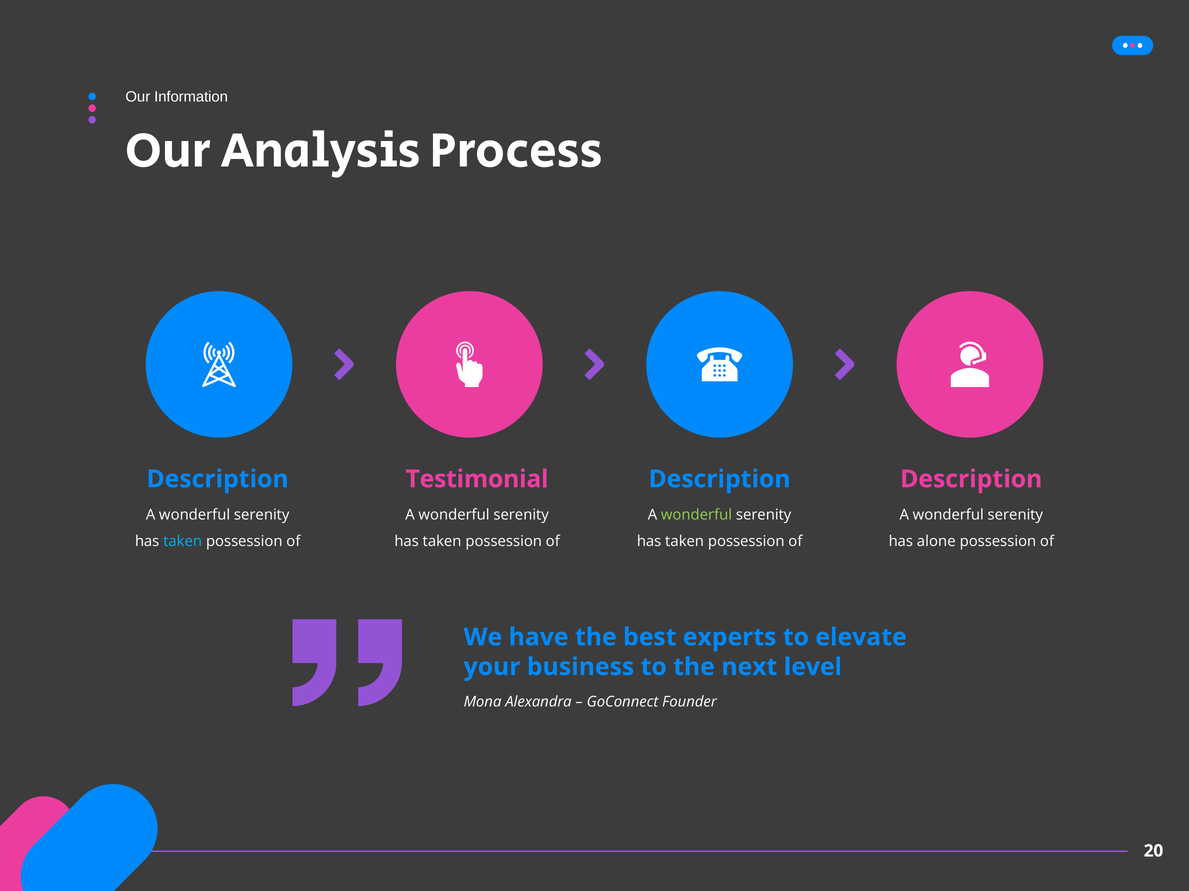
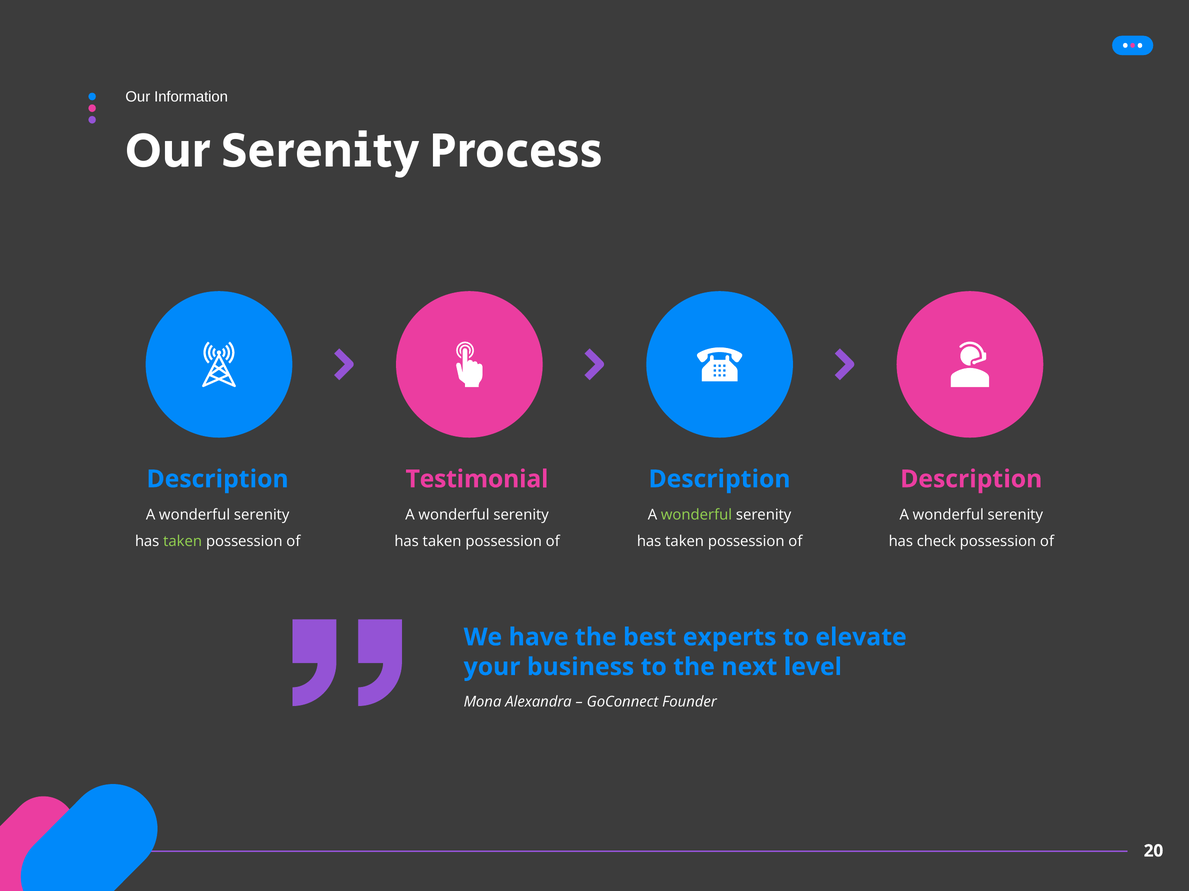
Our Analysis: Analysis -> Serenity
taken at (183, 542) colour: light blue -> light green
alone: alone -> check
